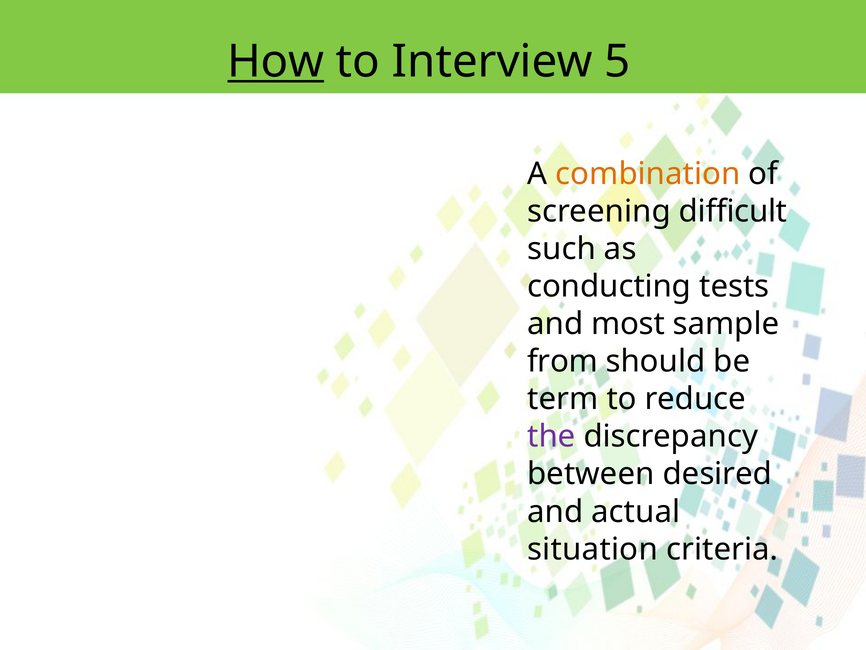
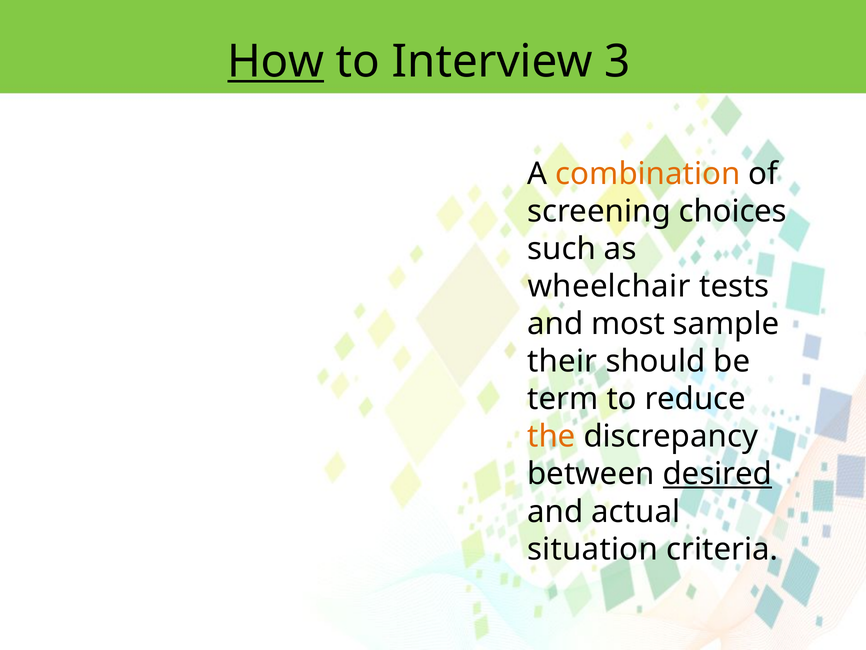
5: 5 -> 3
difficult: difficult -> choices
conducting: conducting -> wheelchair
from: from -> their
the colour: purple -> orange
desired underline: none -> present
